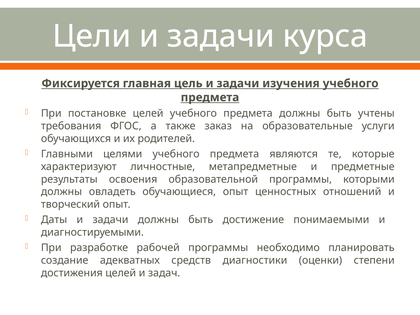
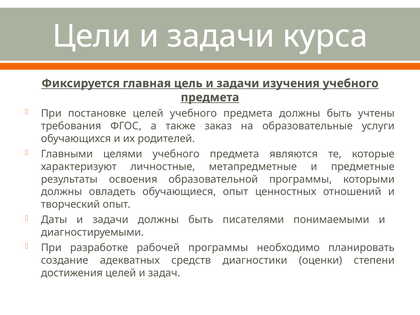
достижение: достижение -> писателями
